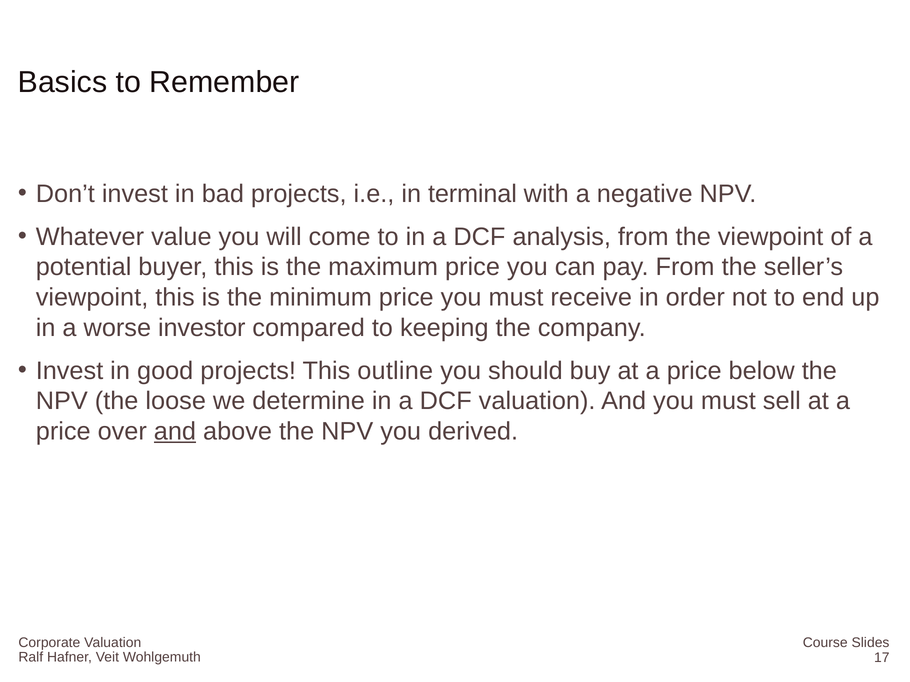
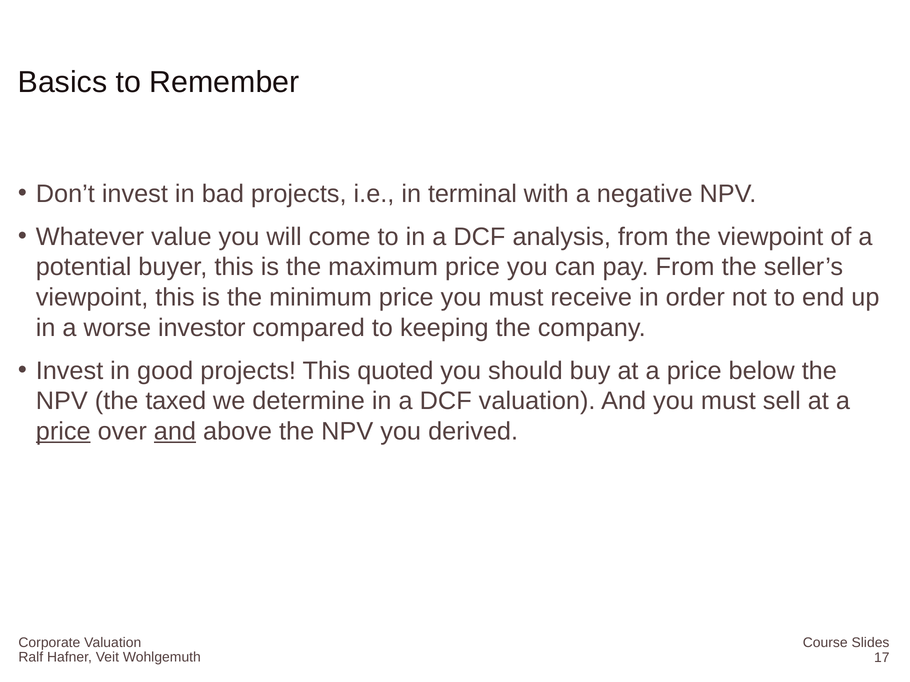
outline: outline -> quoted
loose: loose -> taxed
price at (63, 432) underline: none -> present
